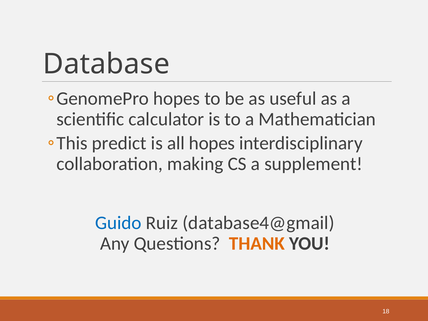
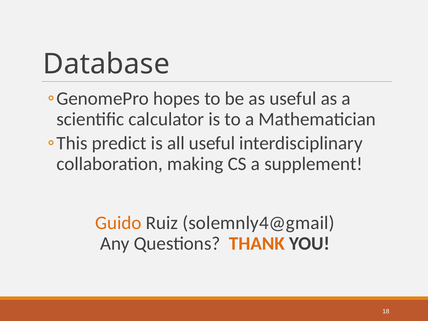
all hopes: hopes -> useful
Guido colour: blue -> orange
database4@gmail: database4@gmail -> solemnly4@gmail
